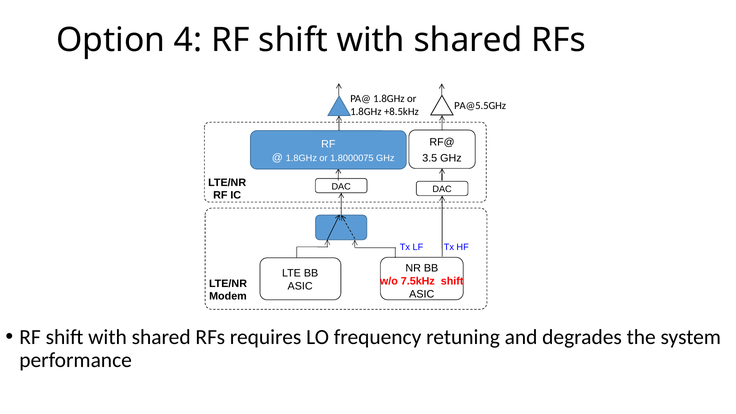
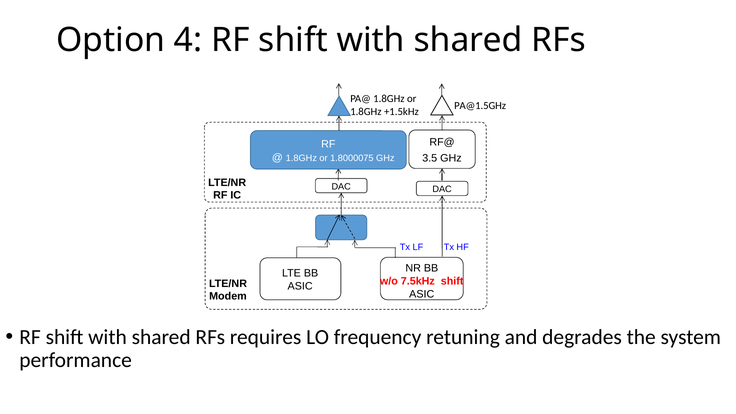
PA@5.5GHz: PA@5.5GHz -> PA@1.5GHz
+8.5kHz: +8.5kHz -> +1.5kHz
